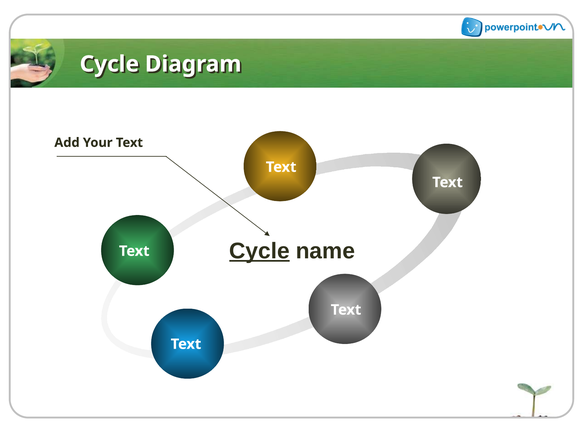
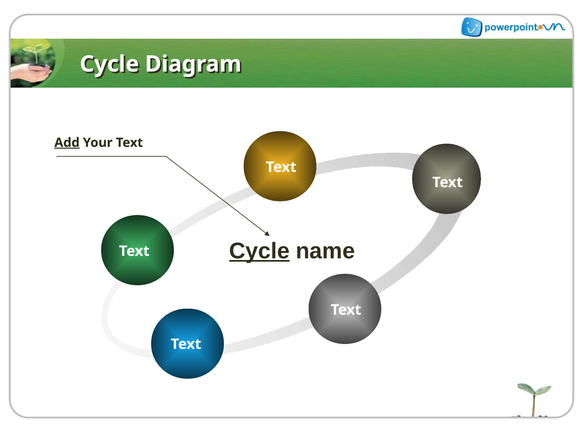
Add underline: none -> present
